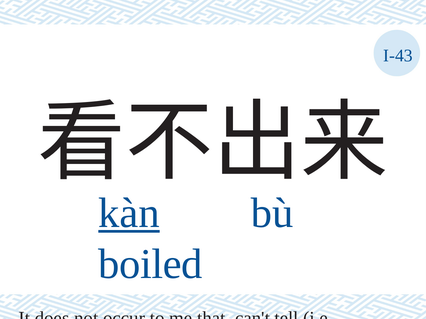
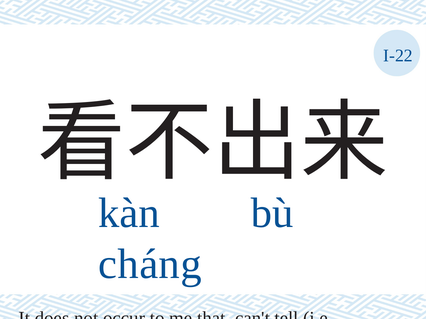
I-43: I-43 -> I-22
kàn underline: present -> none
boiled: boiled -> cháng
